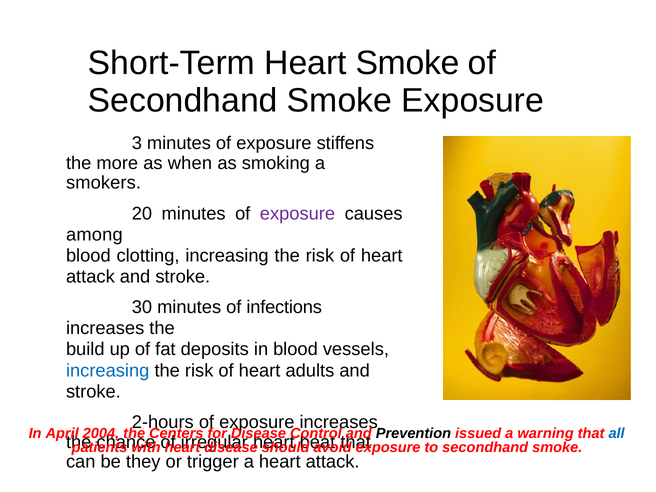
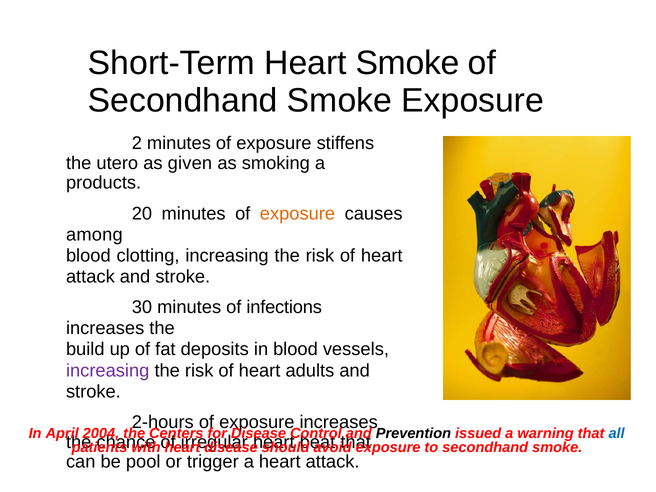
3: 3 -> 2
more: more -> utero
when: when -> given
smokers: smokers -> products
exposure at (297, 213) colour: purple -> orange
increasing at (108, 370) colour: blue -> purple
they: they -> pool
